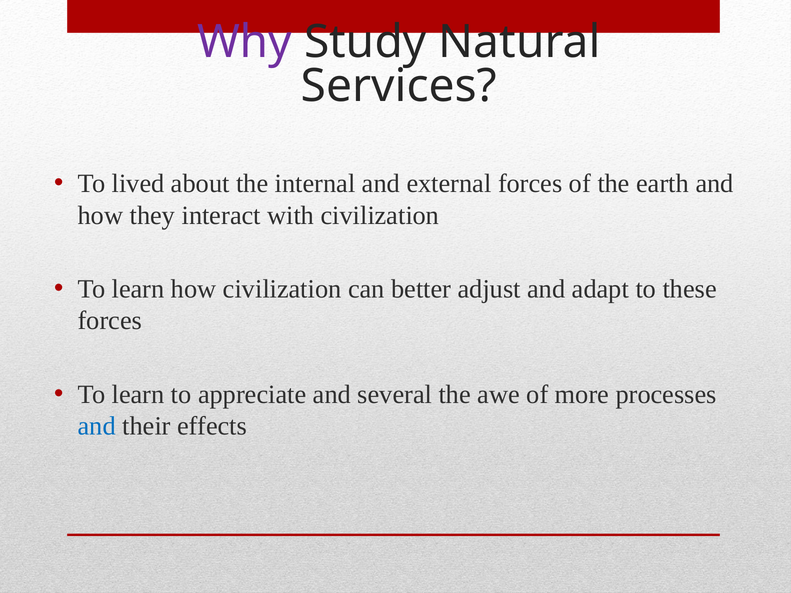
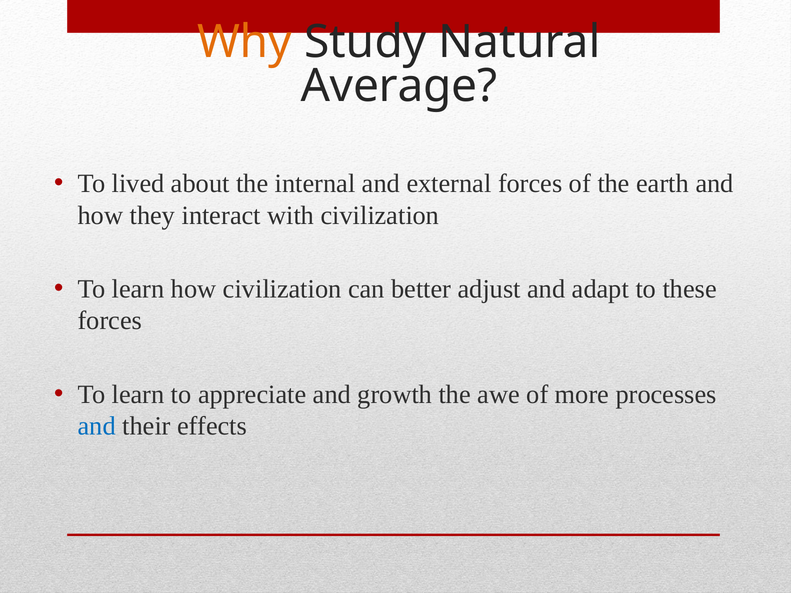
Why colour: purple -> orange
Services: Services -> Average
several: several -> growth
